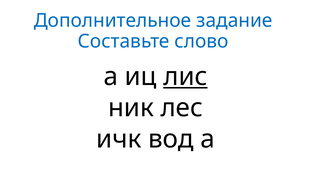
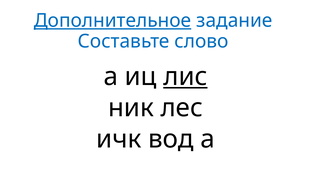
Дополнительное underline: none -> present
